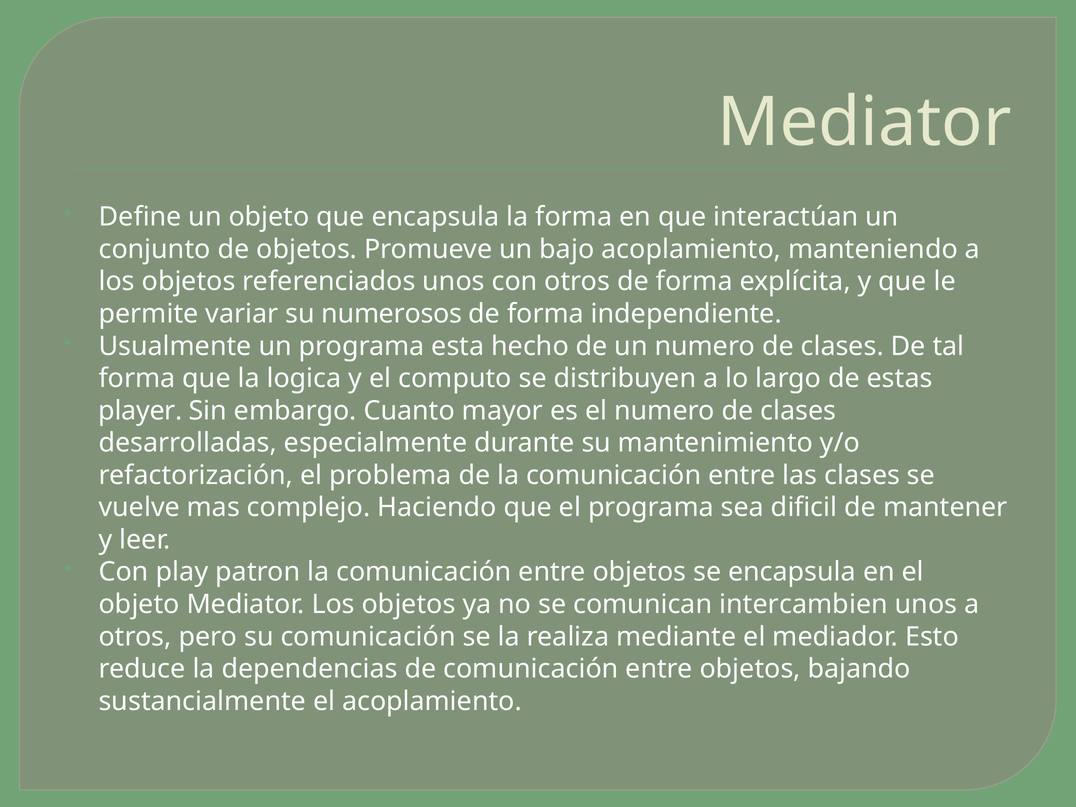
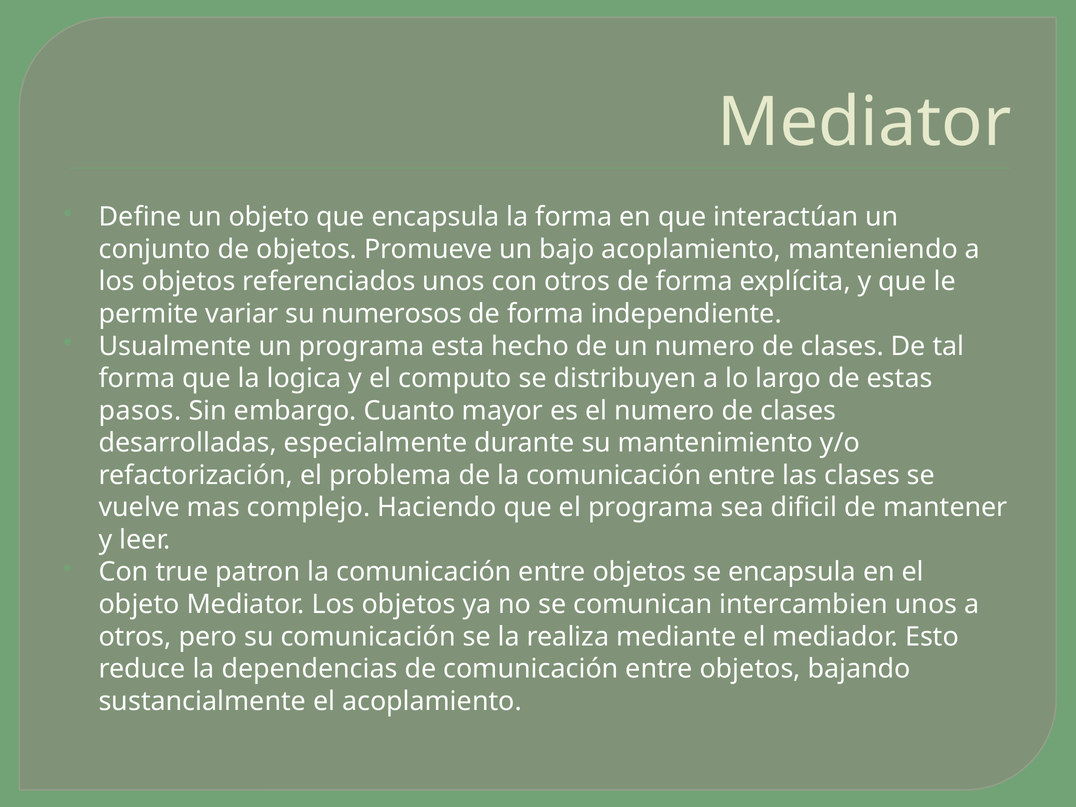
player: player -> pasos
play: play -> true
